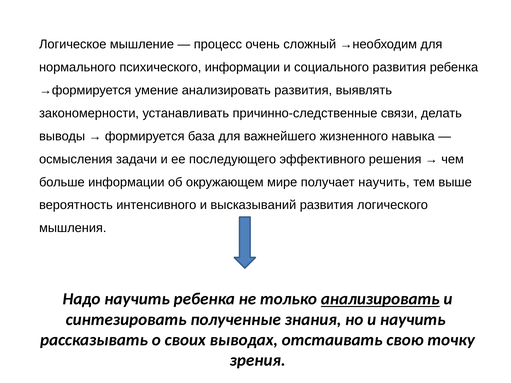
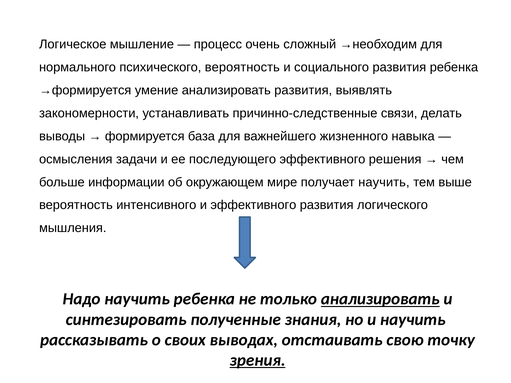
психического информации: информации -> вероятность
и высказываний: высказываний -> эффективного
зрения underline: none -> present
